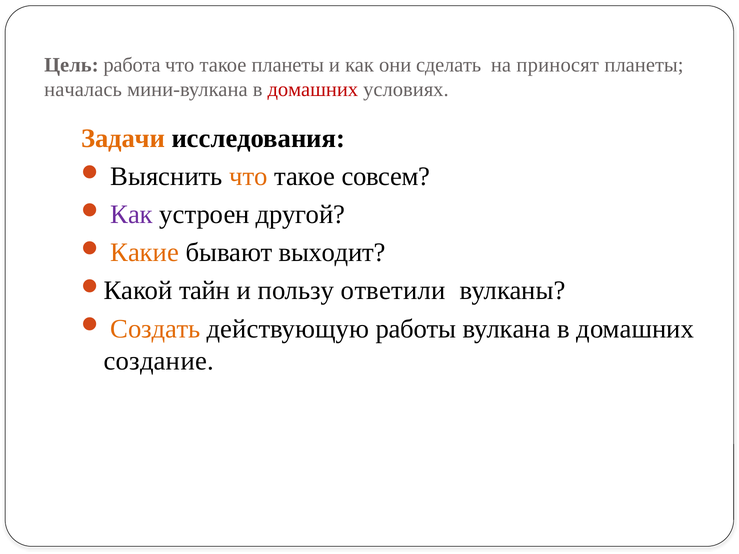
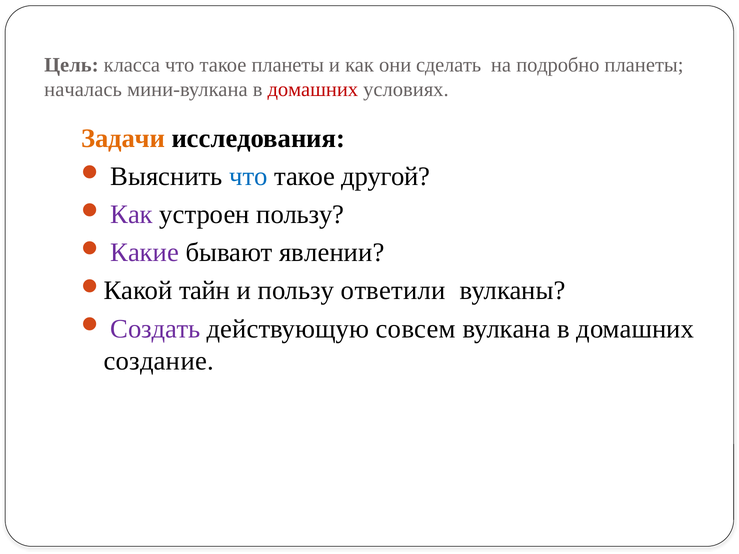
работа: работа -> класса
приносят: приносят -> подробно
что at (248, 177) colour: orange -> blue
совсем: совсем -> другой
устроен другой: другой -> пользу
Какие colour: orange -> purple
выходит: выходит -> явлении
Создать colour: orange -> purple
работы: работы -> совсем
